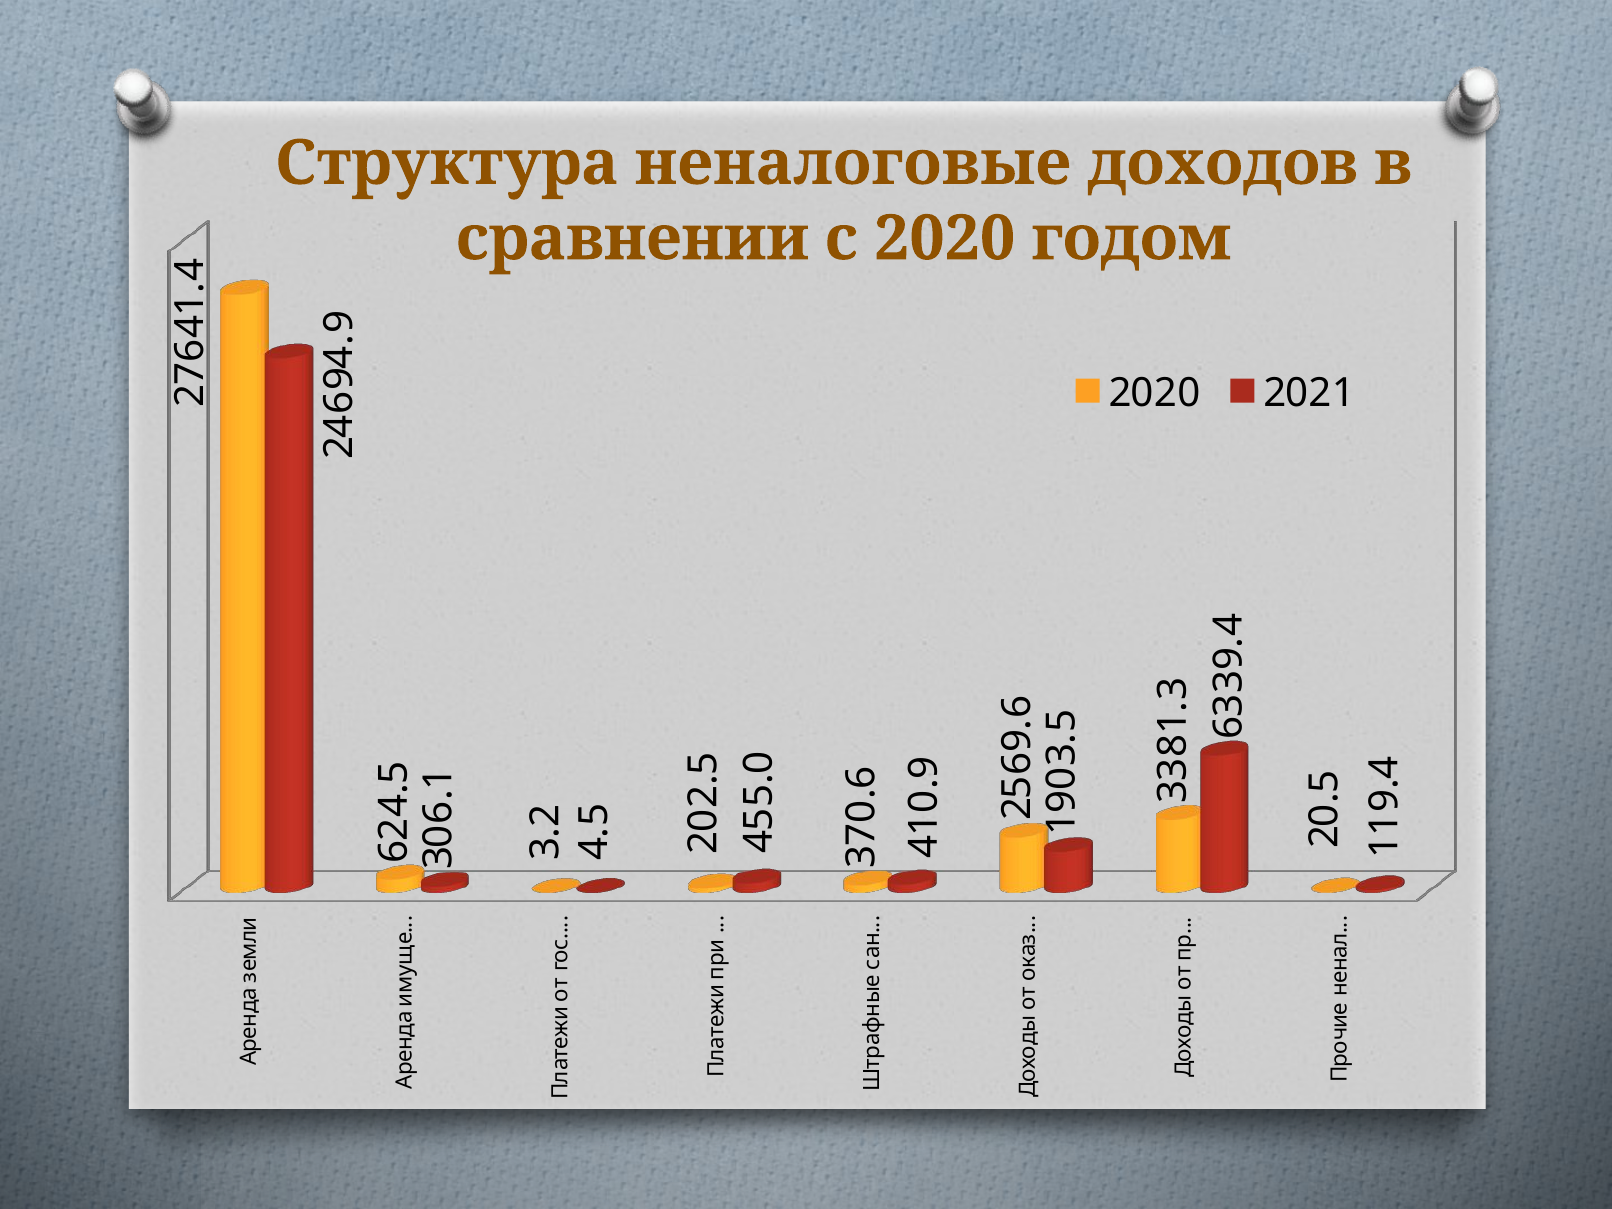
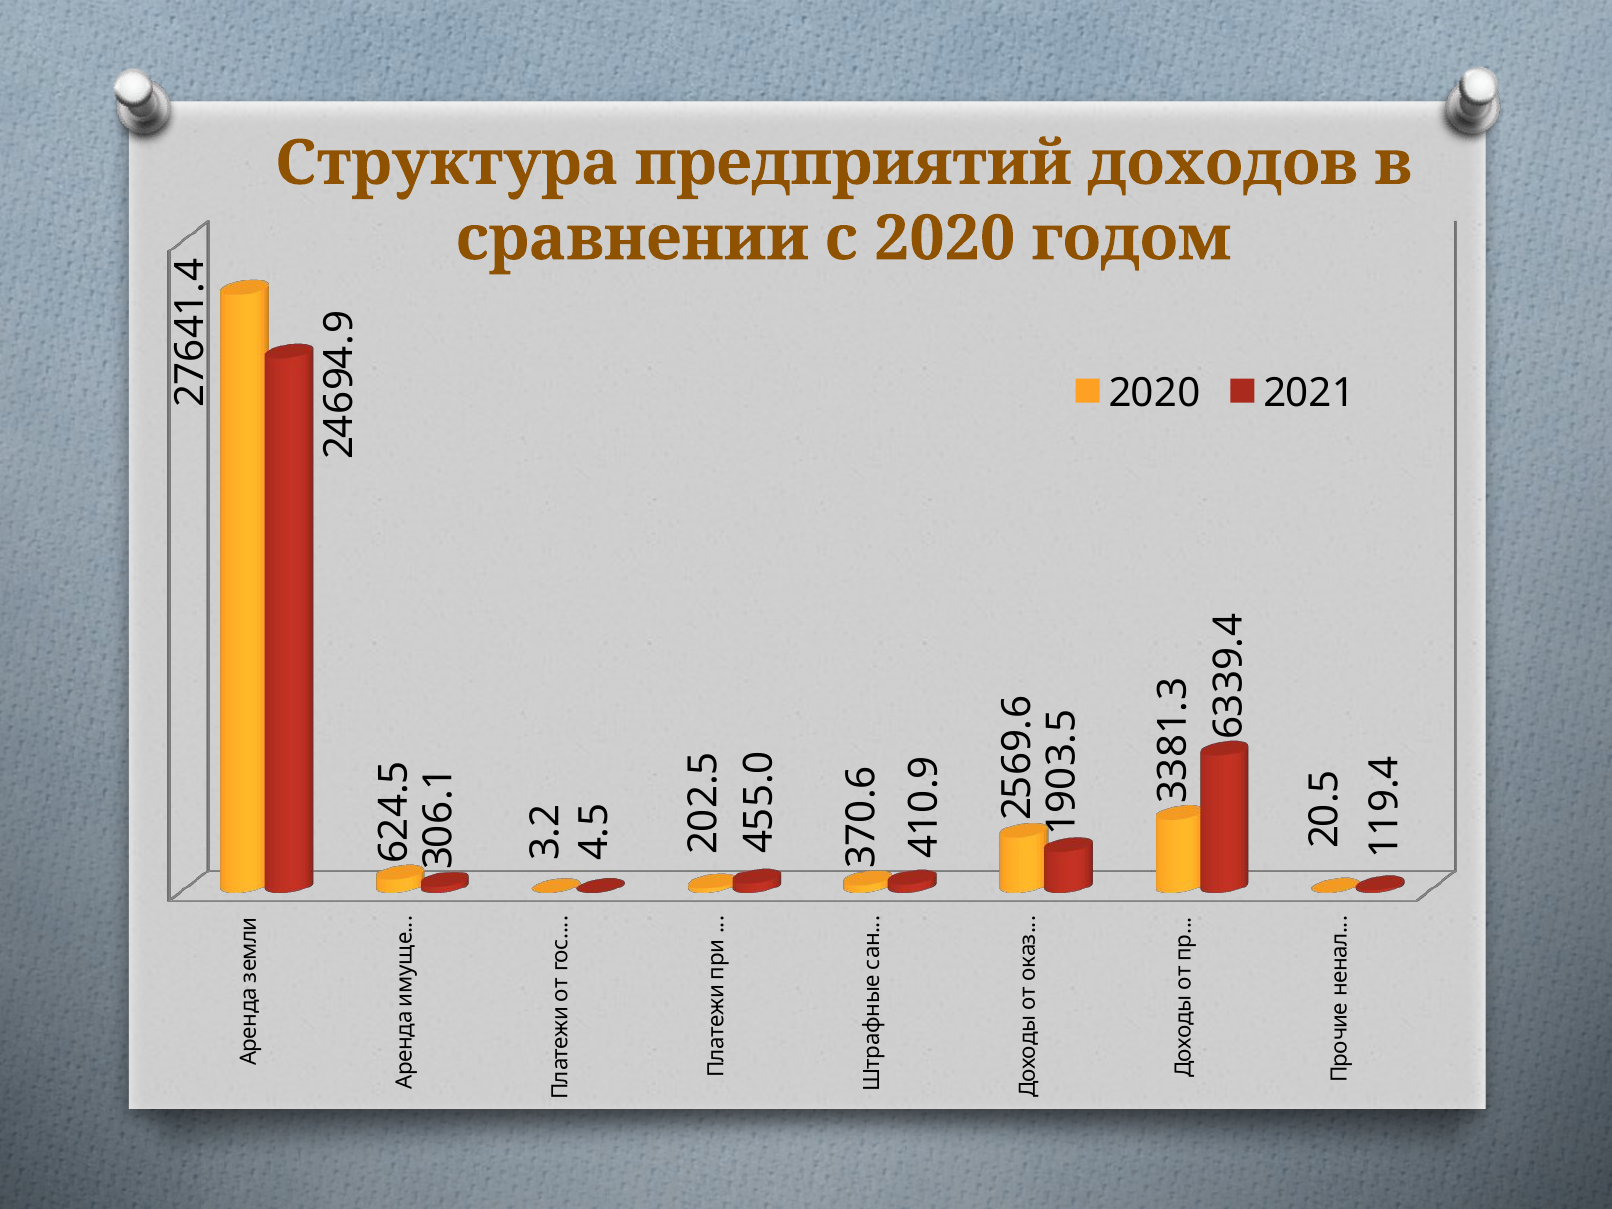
неналоговые: неналоговые -> предприятий
